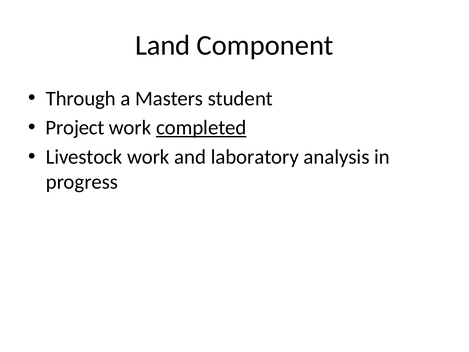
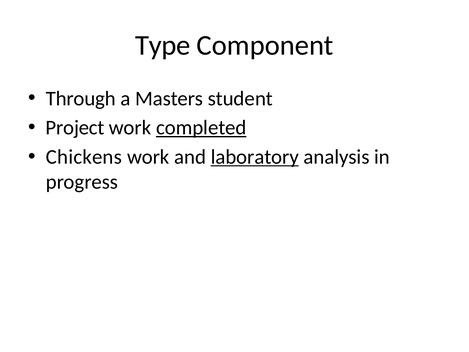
Land: Land -> Type
Livestock: Livestock -> Chickens
laboratory underline: none -> present
